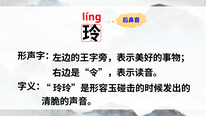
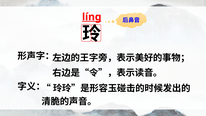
línɡ underline: none -> present
